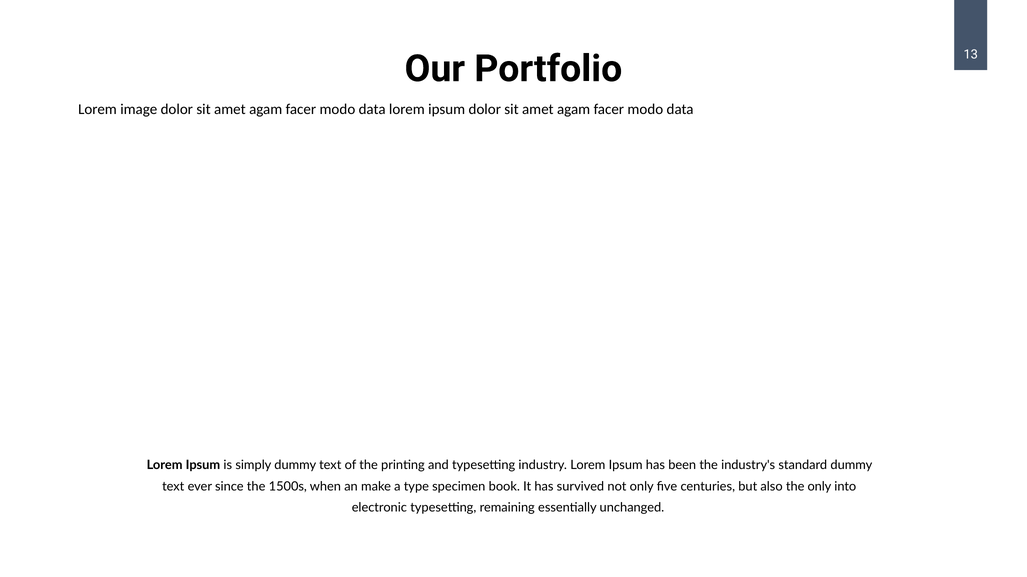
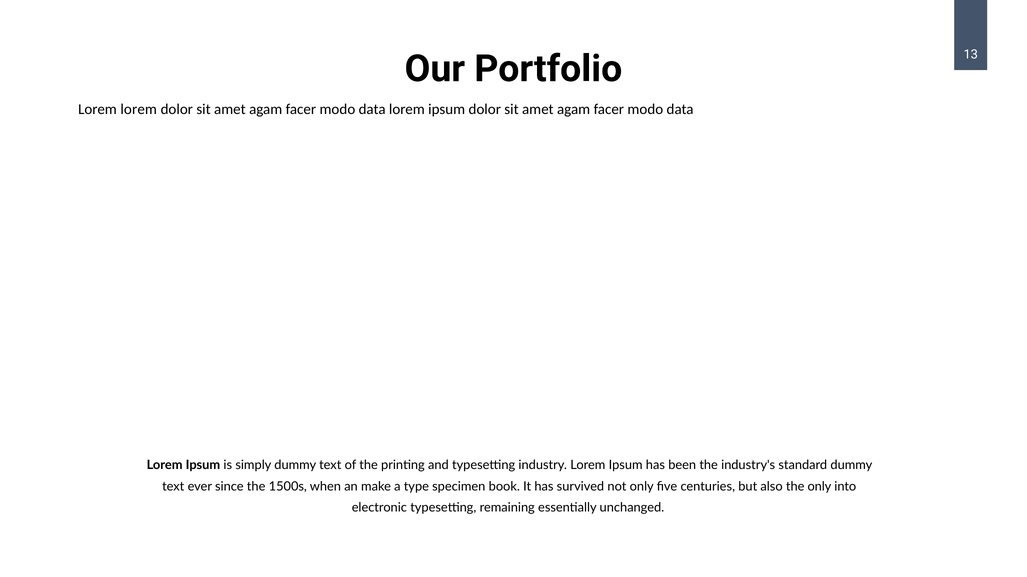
Lorem image: image -> lorem
